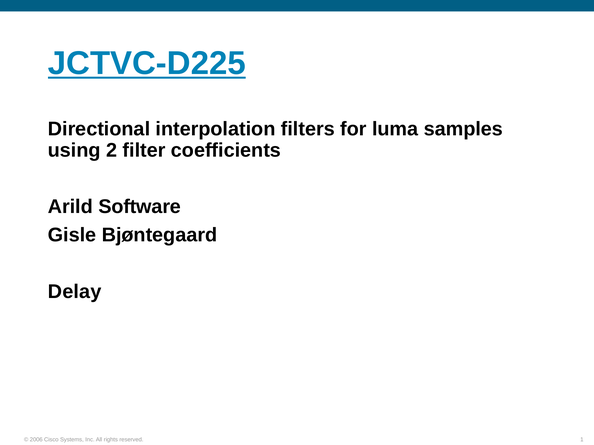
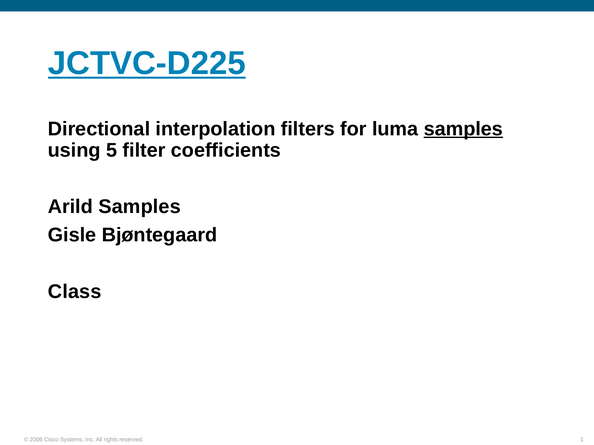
samples at (463, 129) underline: none -> present
2: 2 -> 5
Arild Software: Software -> Samples
Delay: Delay -> Class
